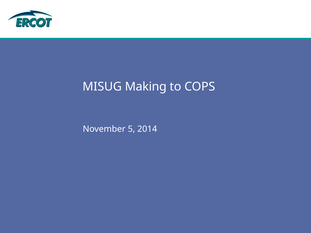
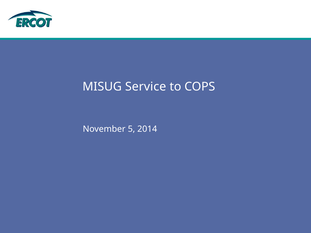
Making: Making -> Service
